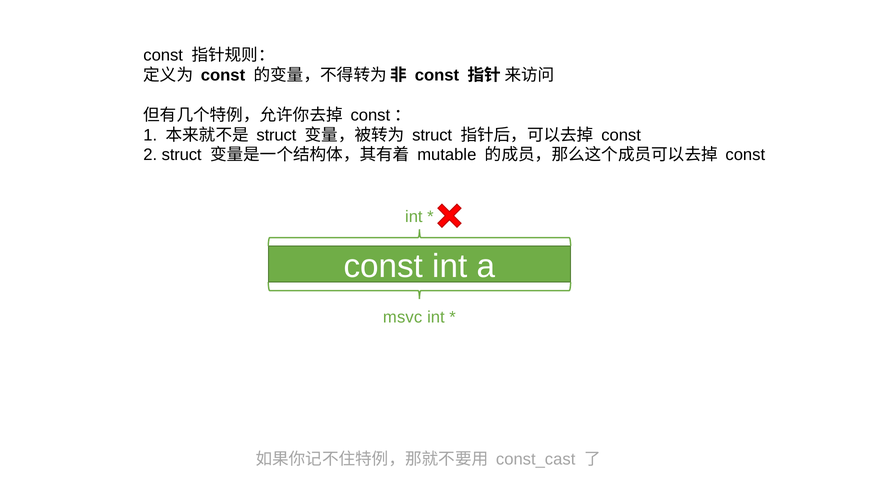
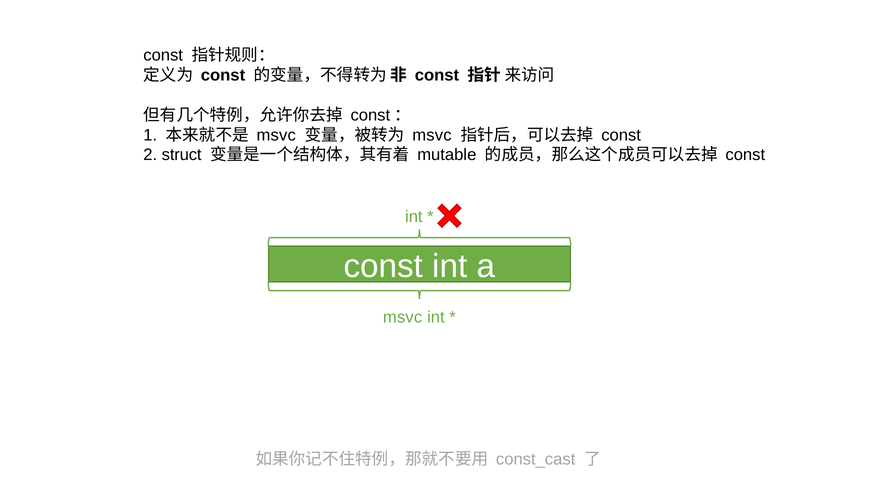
struct at (276, 135): struct -> msvc
struct at (432, 135): struct -> msvc
